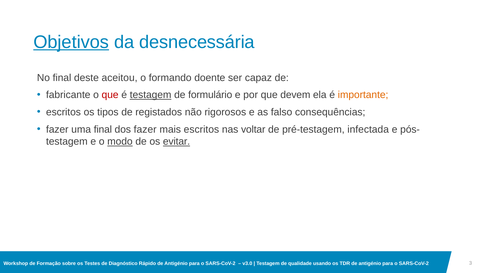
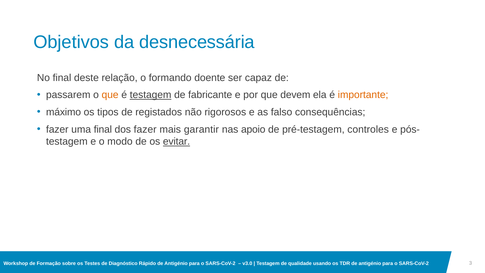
Objetivos underline: present -> none
aceitou: aceitou -> relação
fabricante: fabricante -> passarem
que at (110, 95) colour: red -> orange
formulário: formulário -> fabricante
escritos at (63, 112): escritos -> máximo
mais escritos: escritos -> garantir
voltar: voltar -> apoio
infectada: infectada -> controles
modo underline: present -> none
